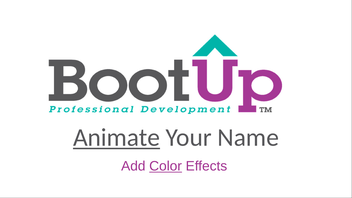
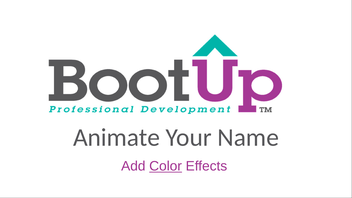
Animate underline: present -> none
